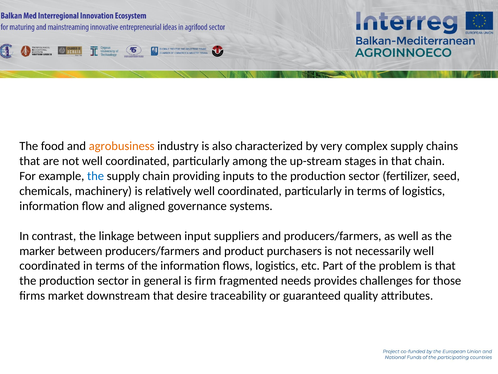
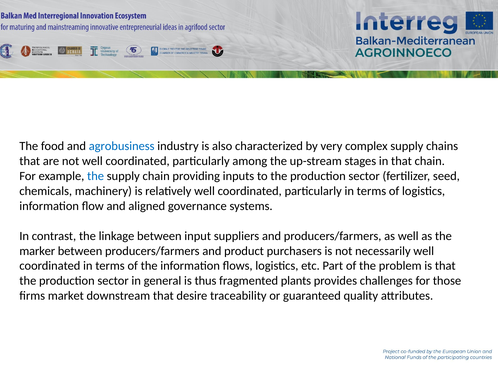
agrobusiness colour: orange -> blue
firm: firm -> thus
needs: needs -> plants
